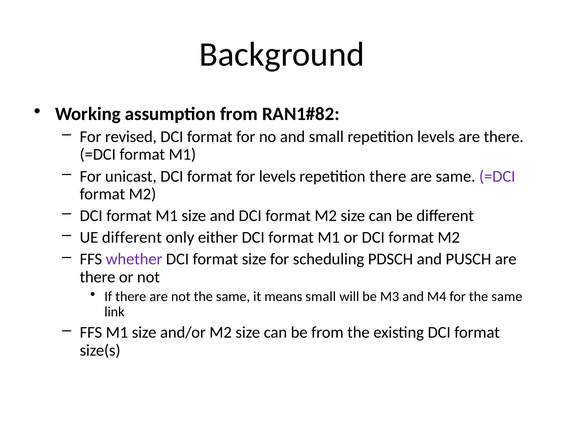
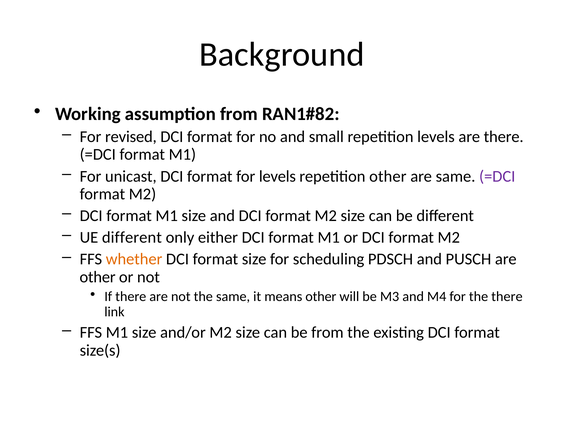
repetition there: there -> other
whether colour: purple -> orange
there at (98, 277): there -> other
means small: small -> other
for the same: same -> there
